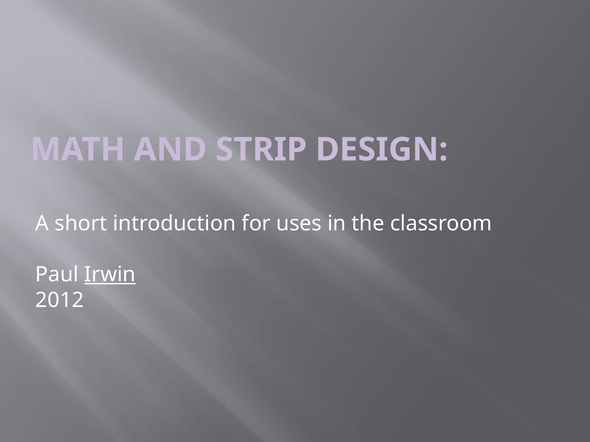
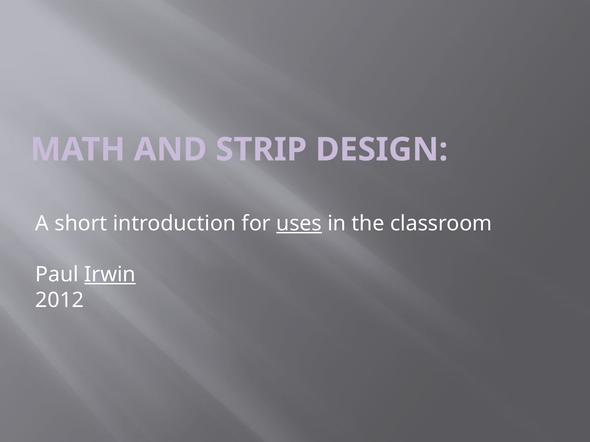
uses underline: none -> present
